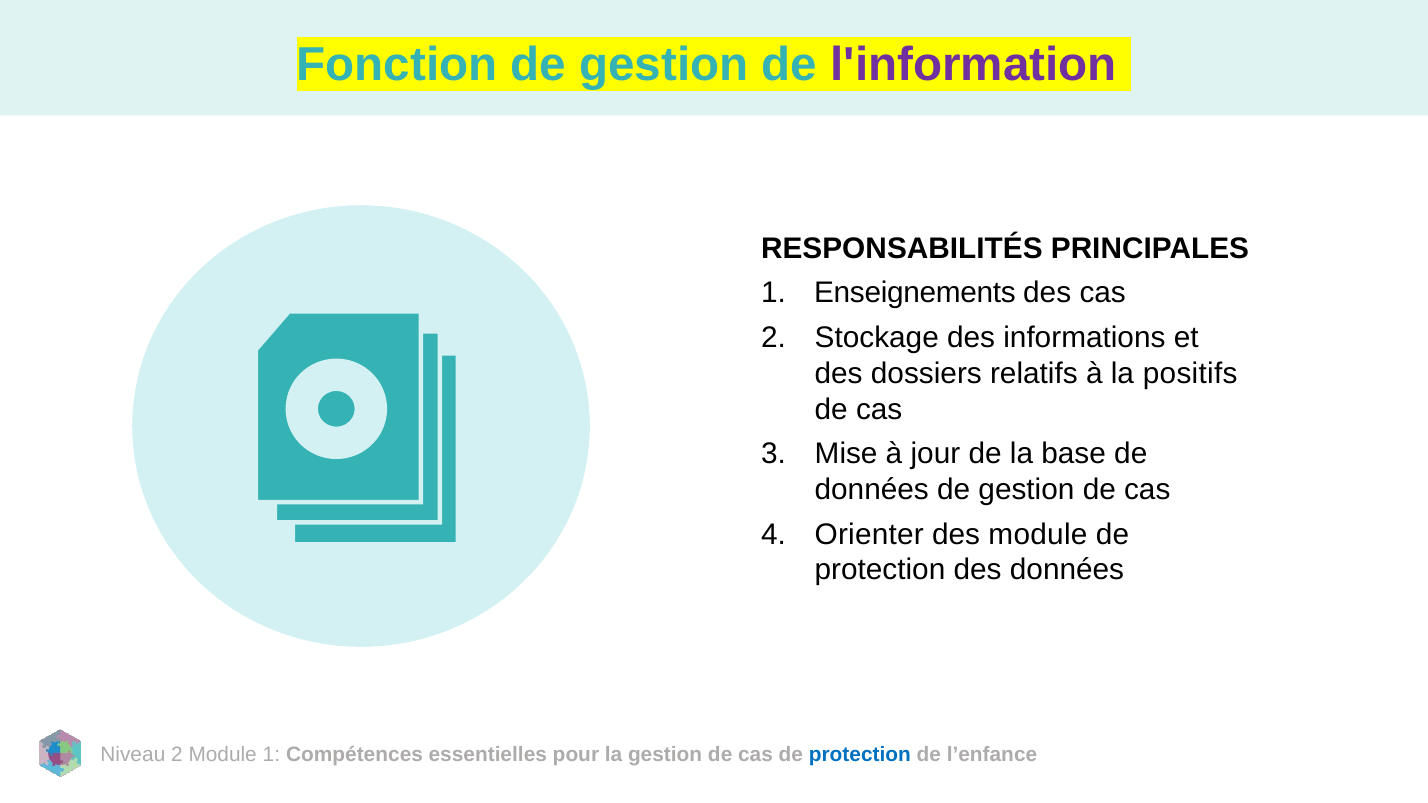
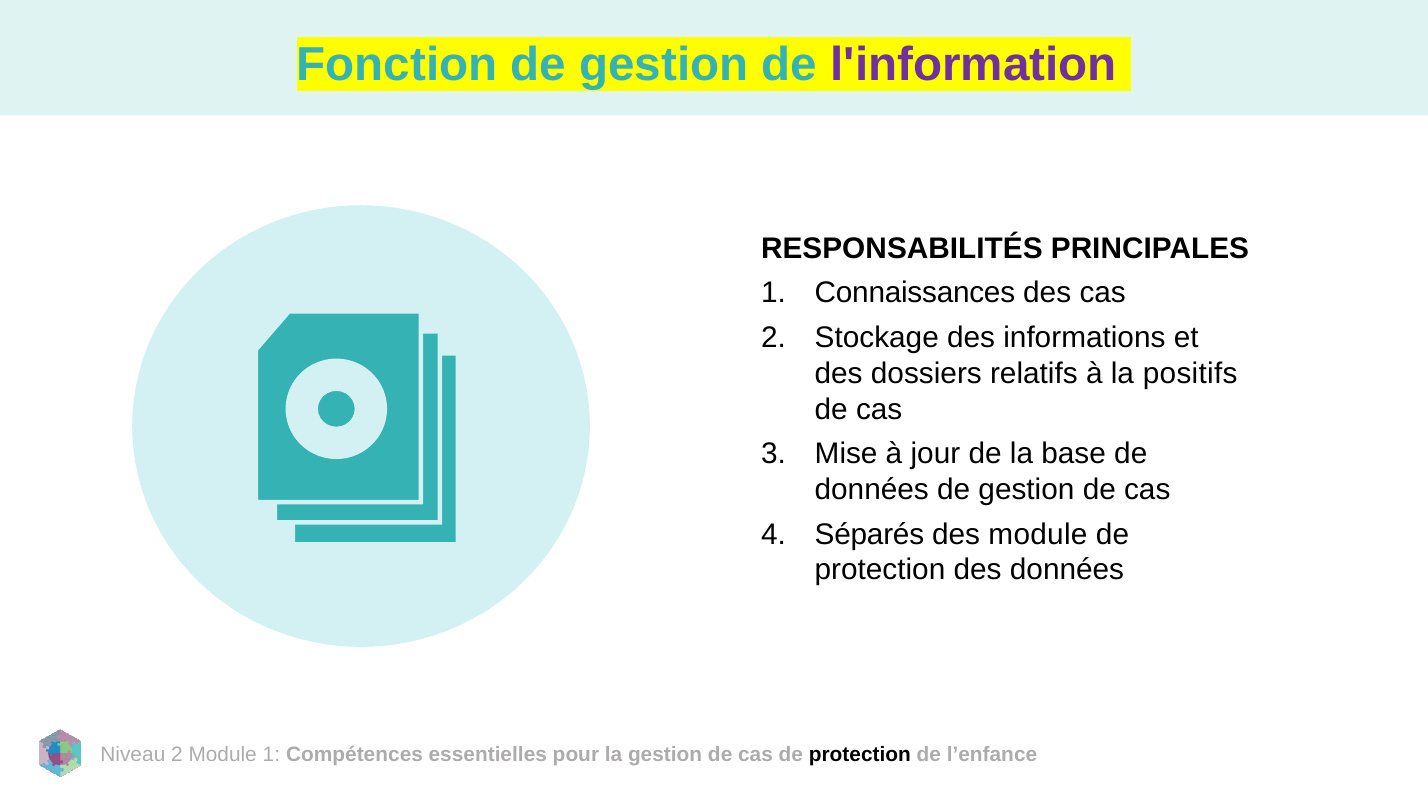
Enseignements: Enseignements -> Connaissances
Orienter: Orienter -> Séparés
protection at (860, 755) colour: blue -> black
